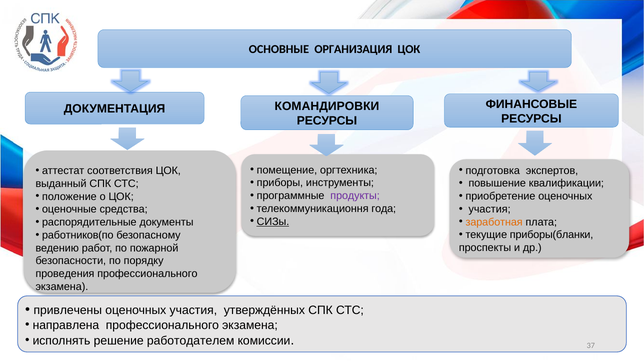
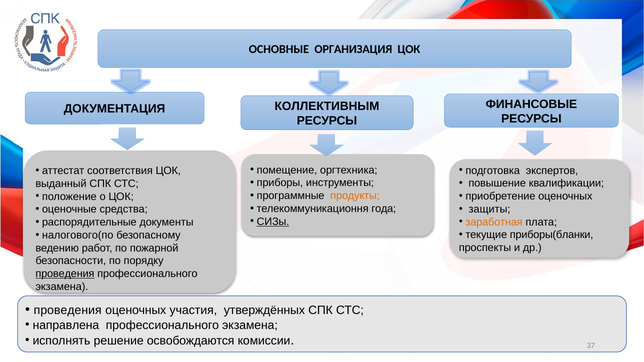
КОМАНДИРОВКИ: КОМАНДИРОВКИ -> КОЛЛЕКТИВНЫМ
продукты colour: purple -> orange
участия at (490, 209): участия -> защиты
работников(по: работников(по -> налогового(по
проведения at (65, 274) underline: none -> present
привлечены at (68, 311): привлечены -> проведения
работодателем: работодателем -> освобождаются
